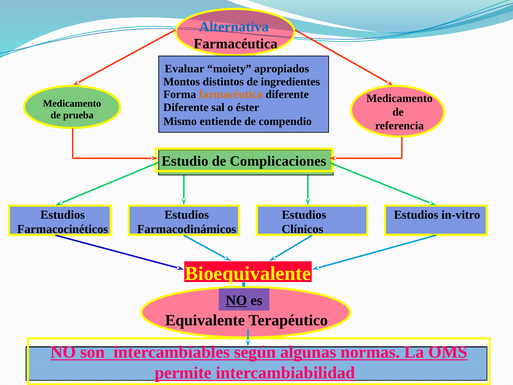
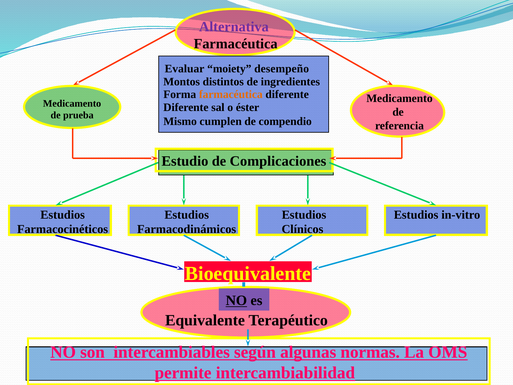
Alternativa colour: blue -> purple
apropiados: apropiados -> desempeño
entiende: entiende -> cumplen
